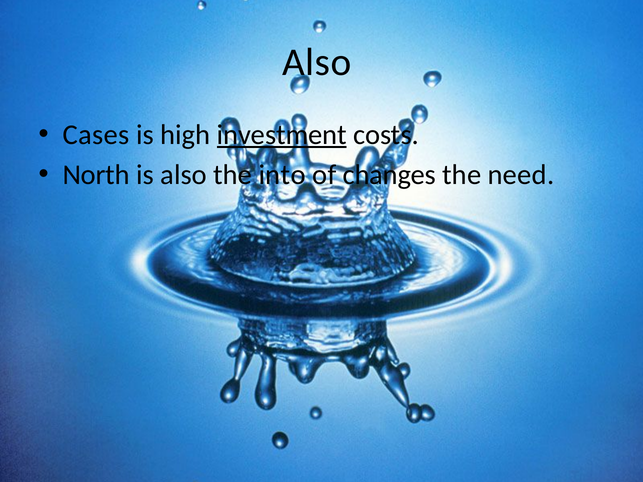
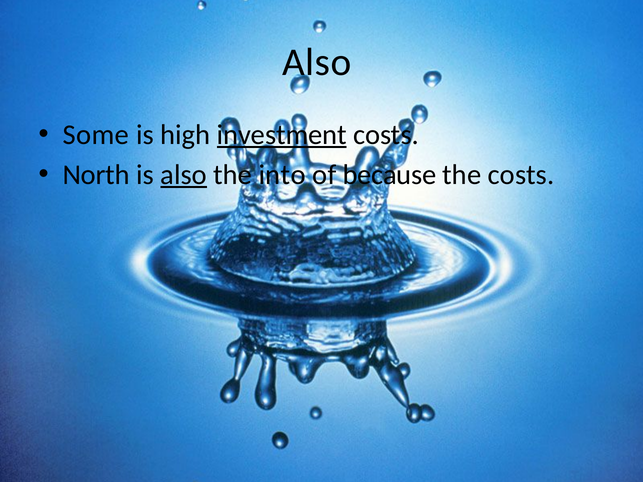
Cases: Cases -> Some
also at (184, 175) underline: none -> present
changes: changes -> because
the need: need -> costs
